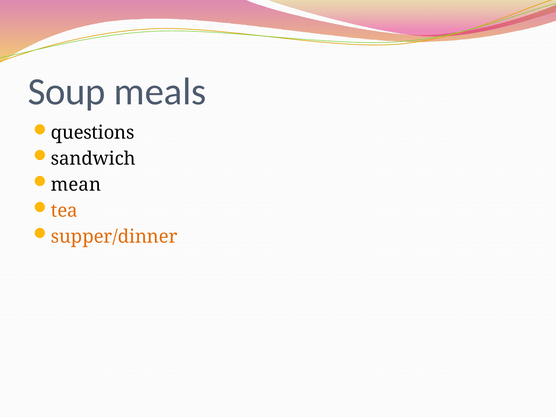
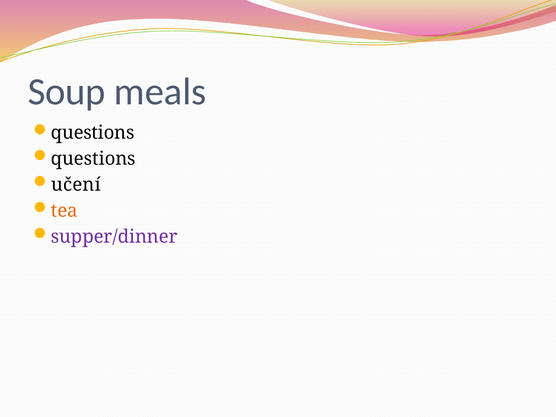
sandwich at (93, 159): sandwich -> questions
mean: mean -> učení
supper/dinner colour: orange -> purple
